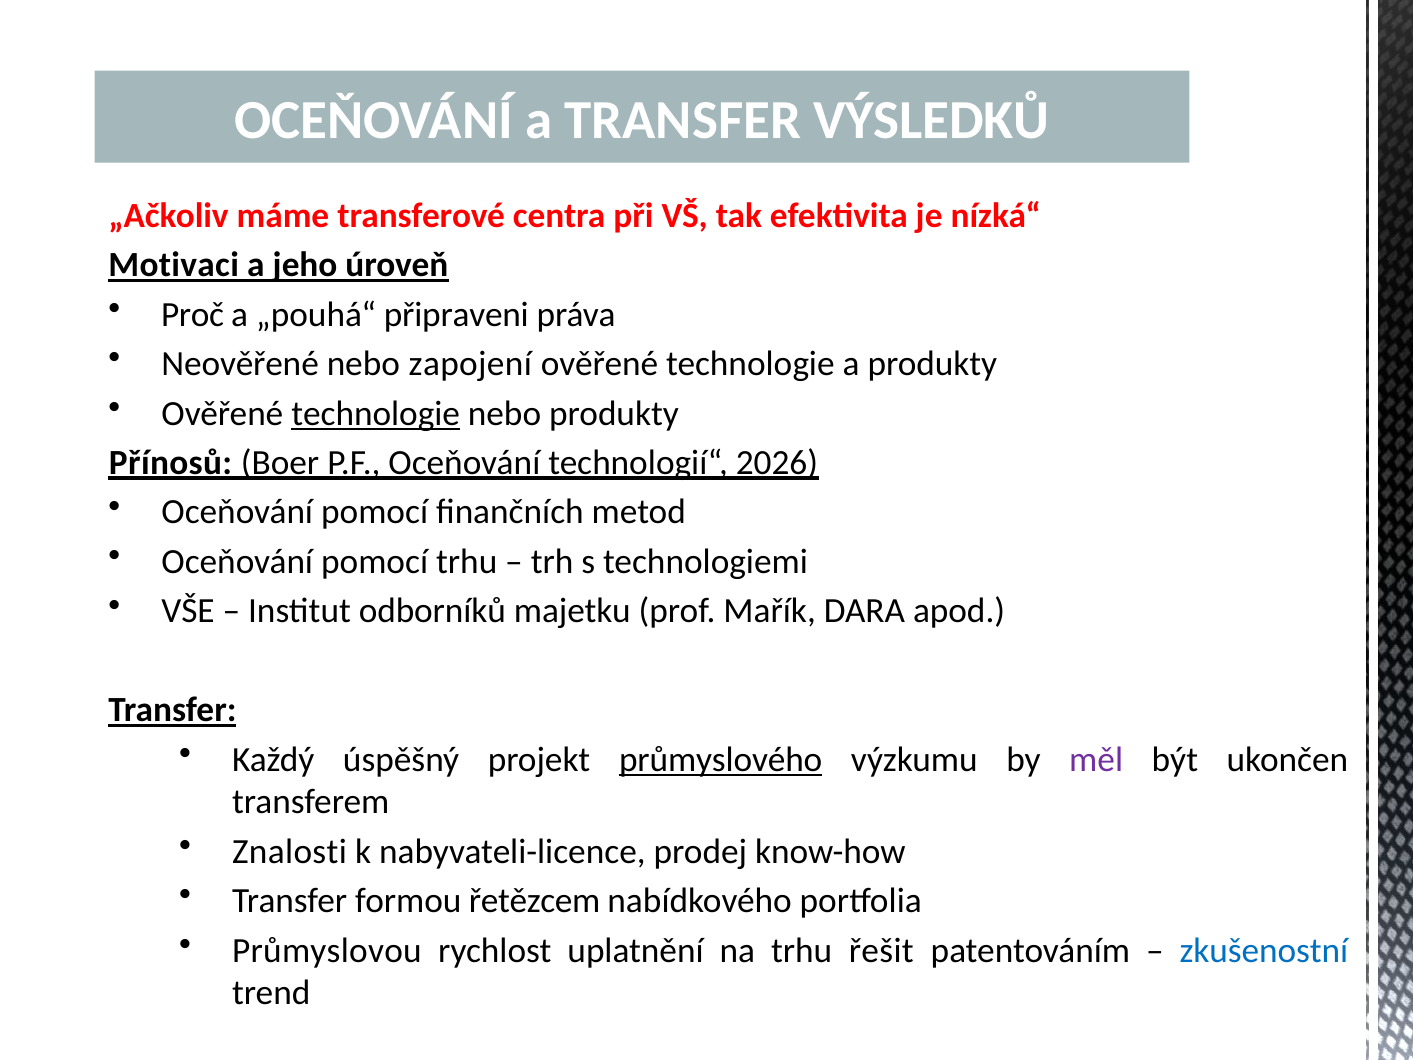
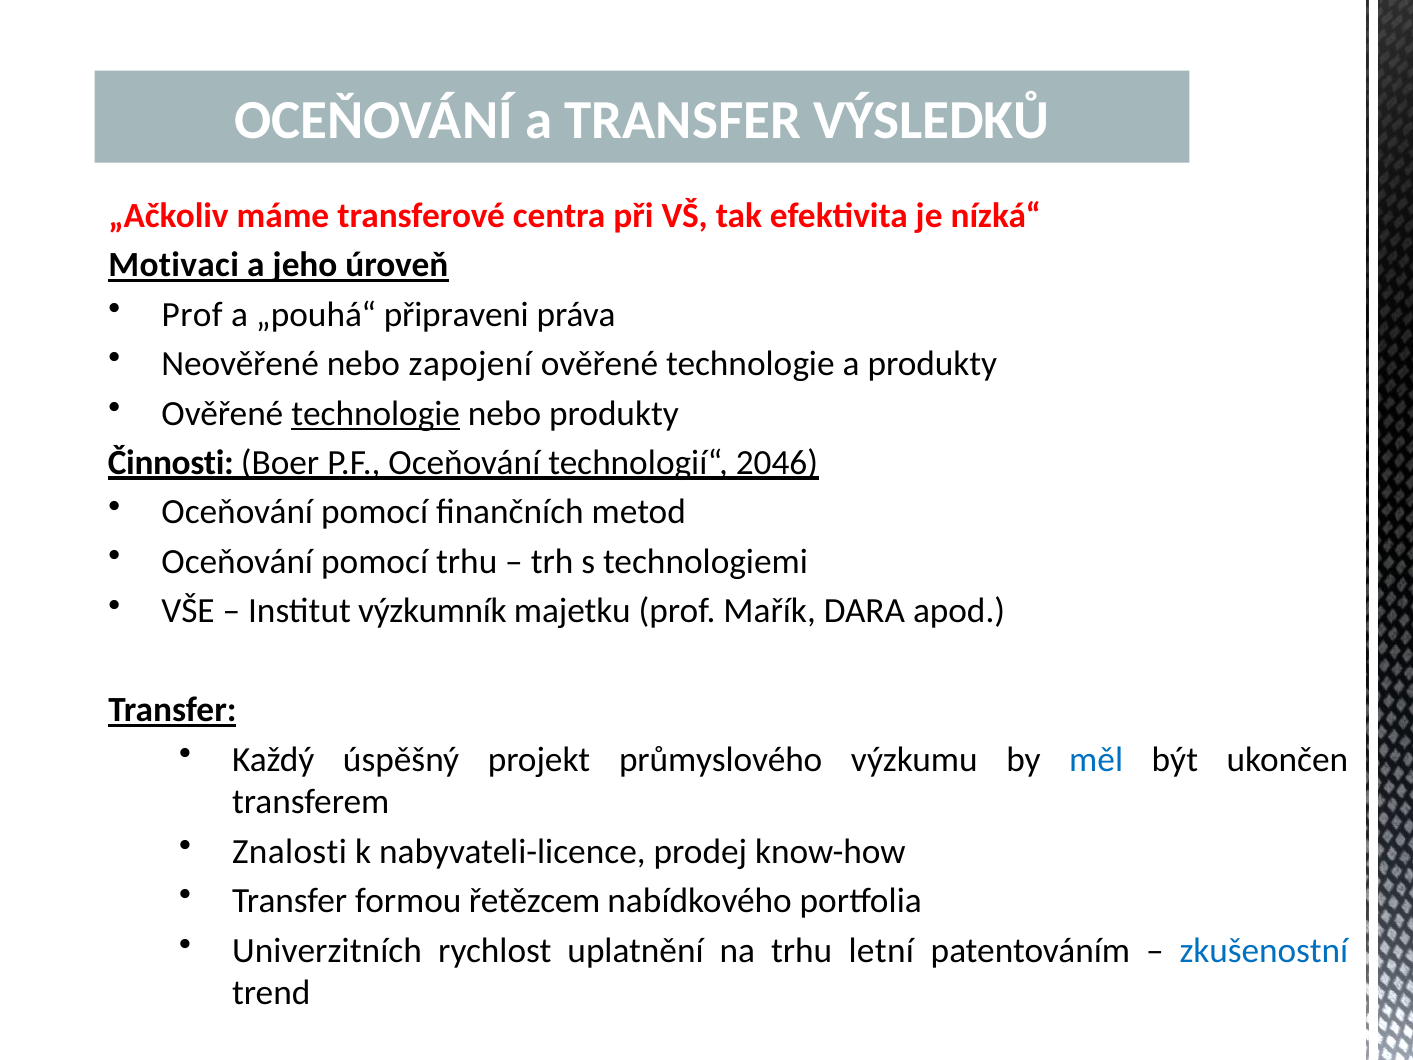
Proč at (193, 314): Proč -> Prof
Přínosů: Přínosů -> Činnosti
2026: 2026 -> 2046
odborníků: odborníků -> výzkumník
průmyslového underline: present -> none
měl colour: purple -> blue
Průmyslovou: Průmyslovou -> Univerzitních
řešit: řešit -> letní
